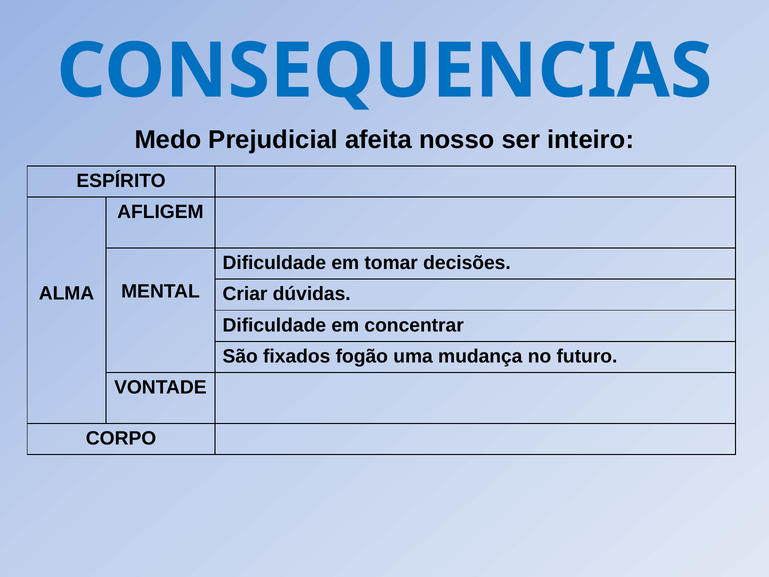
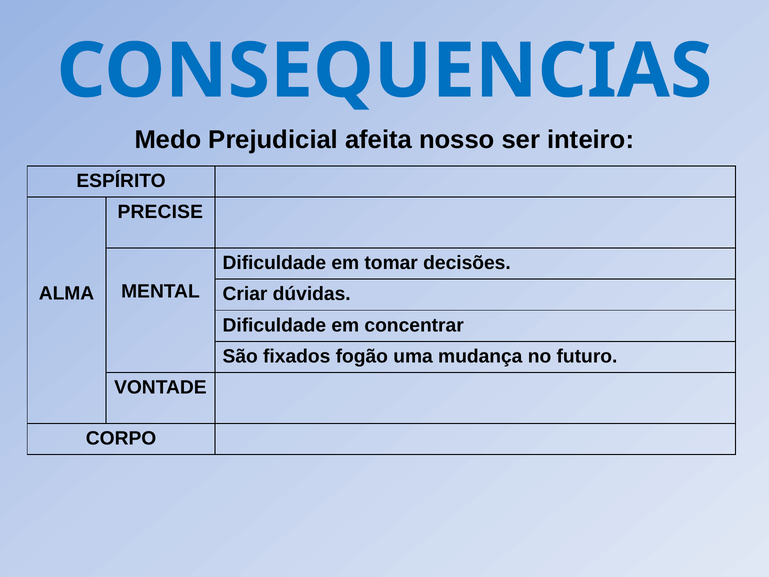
AFLIGEM: AFLIGEM -> PRECISE
